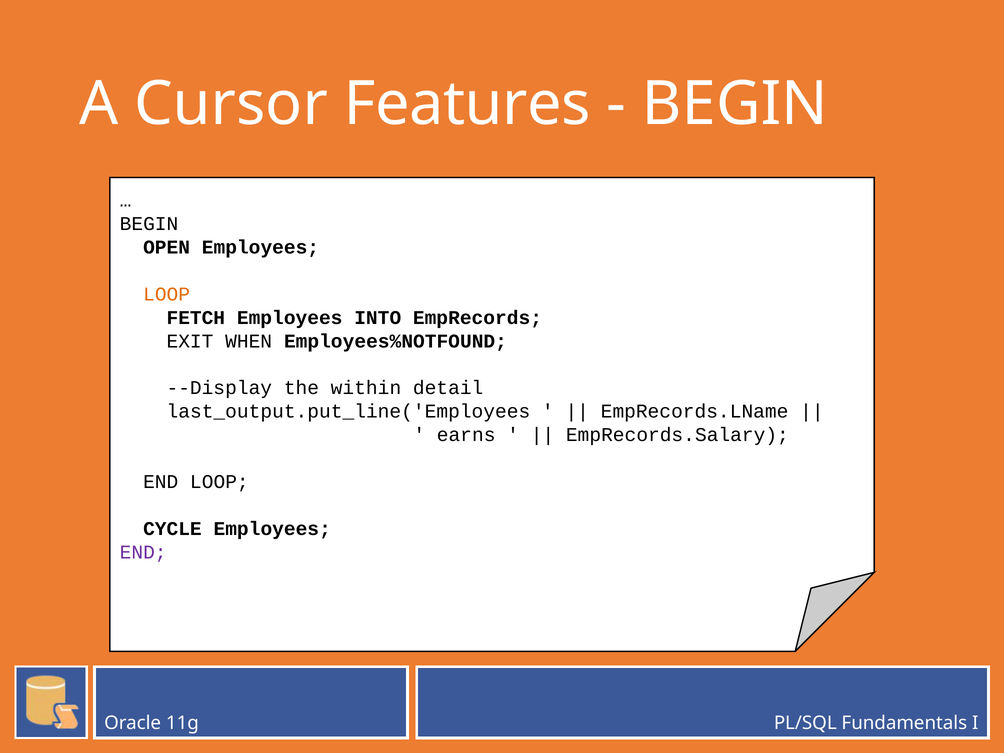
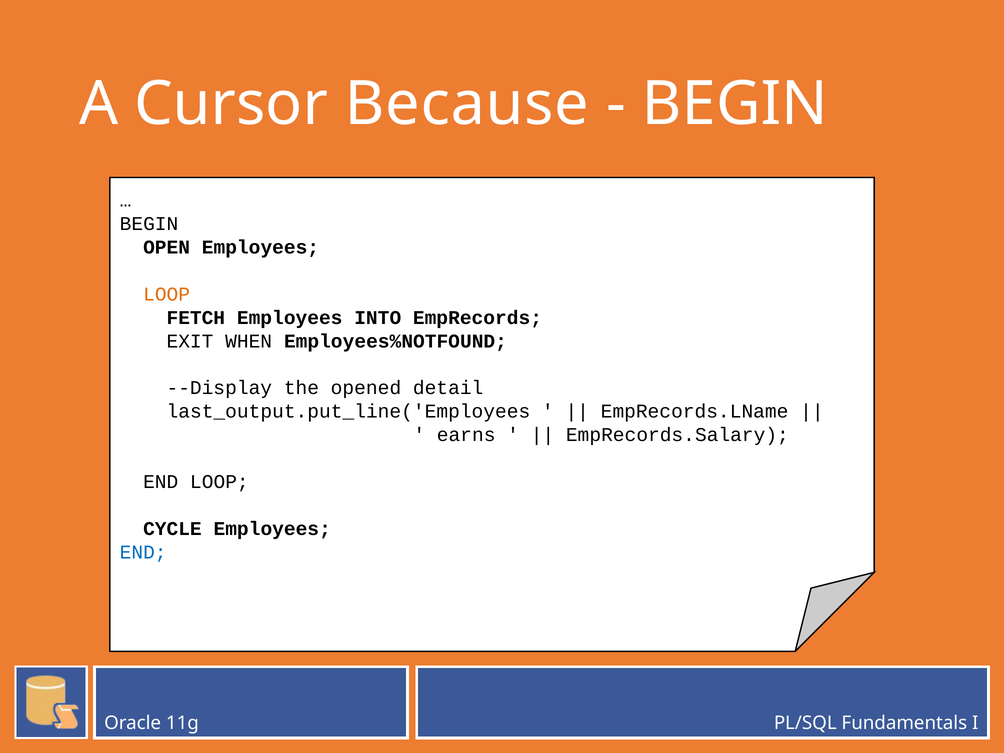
Features: Features -> Because
within: within -> opened
END at (143, 552) colour: purple -> blue
